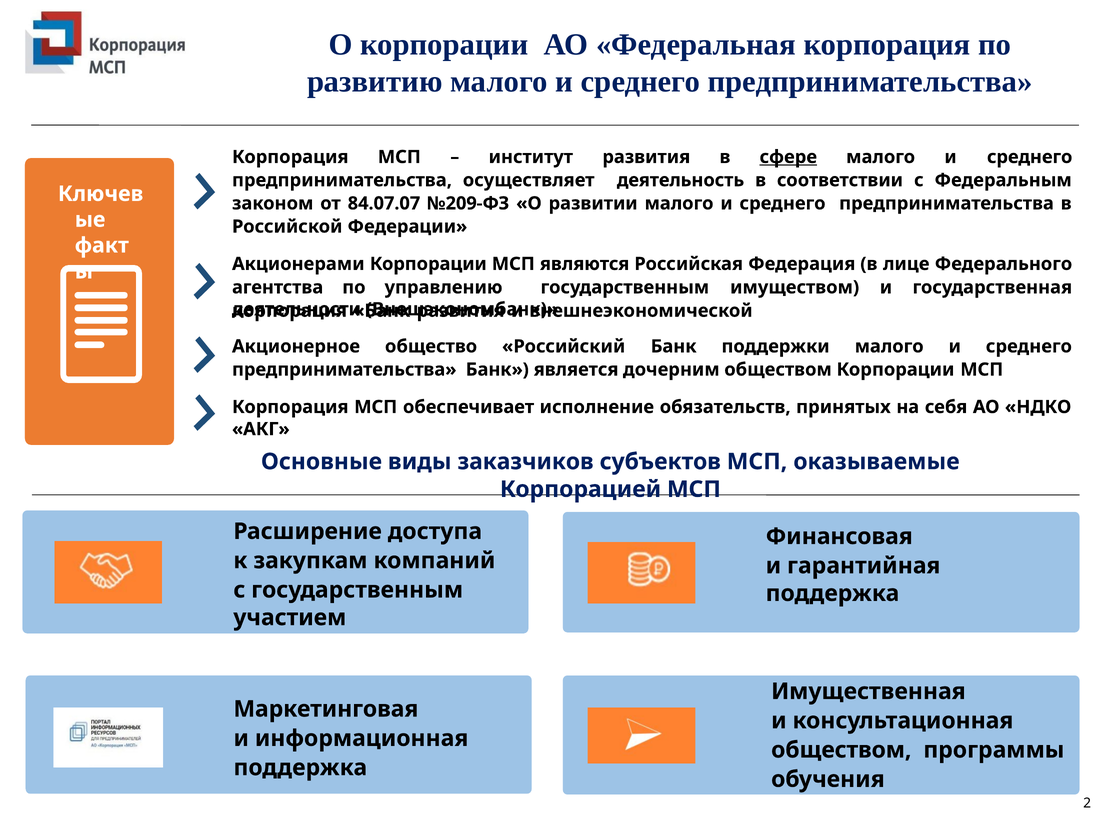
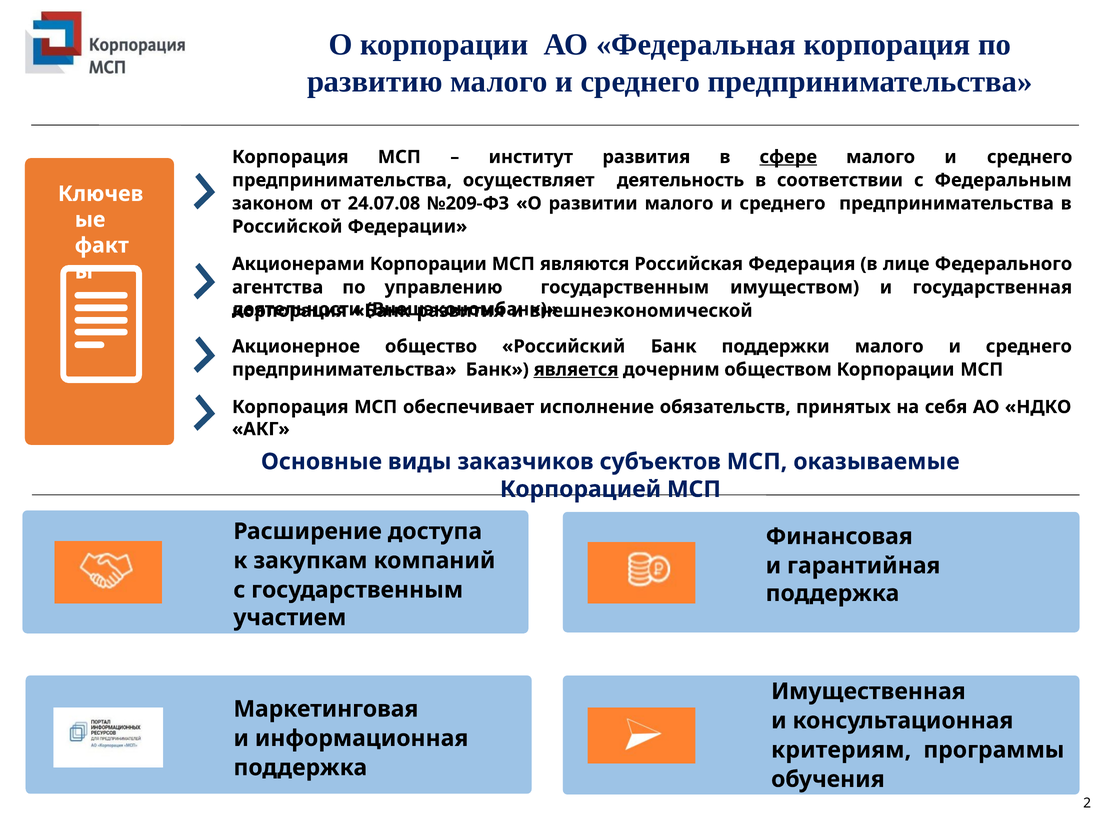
84.07.07: 84.07.07 -> 24.07.08
является underline: none -> present
обществом at (841, 750): обществом -> критериям
